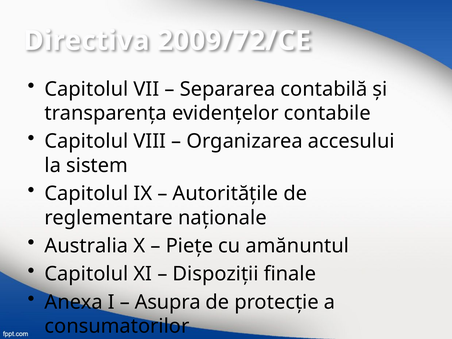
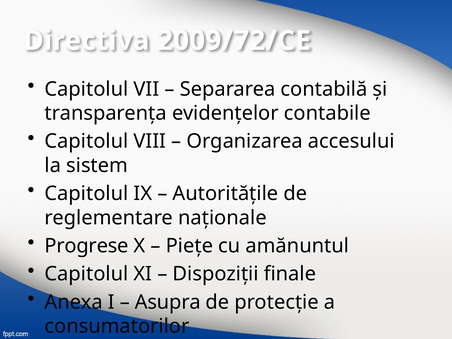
Australia: Australia -> Progrese
